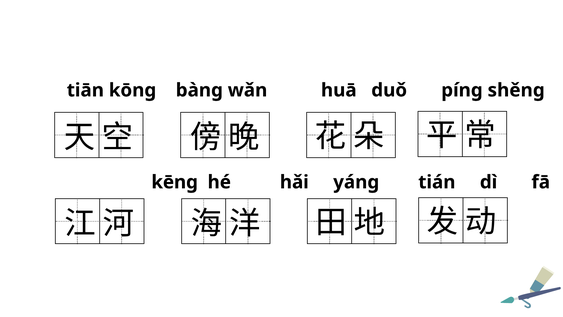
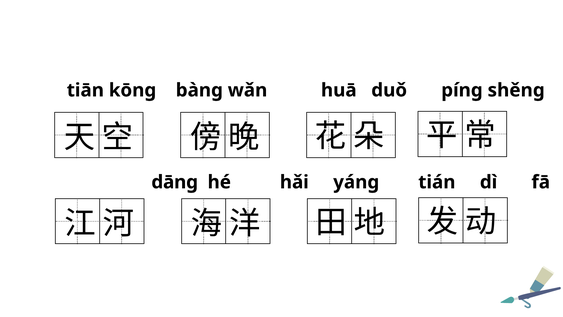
kēnɡ: kēnɡ -> dānɡ
